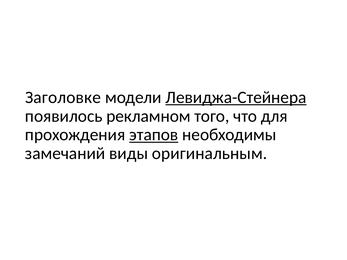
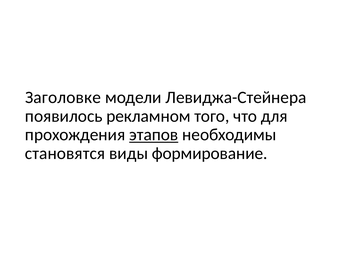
Левиджа-Стейнера underline: present -> none
замечаний: замечаний -> становятся
оригинальным: оригинальным -> формирование
